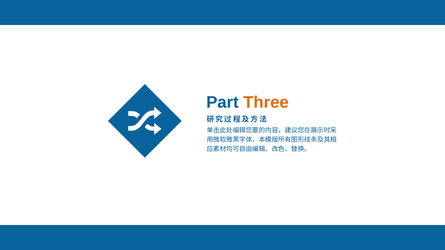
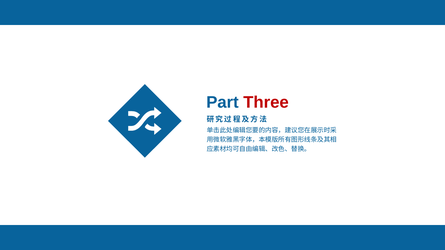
Three colour: orange -> red
